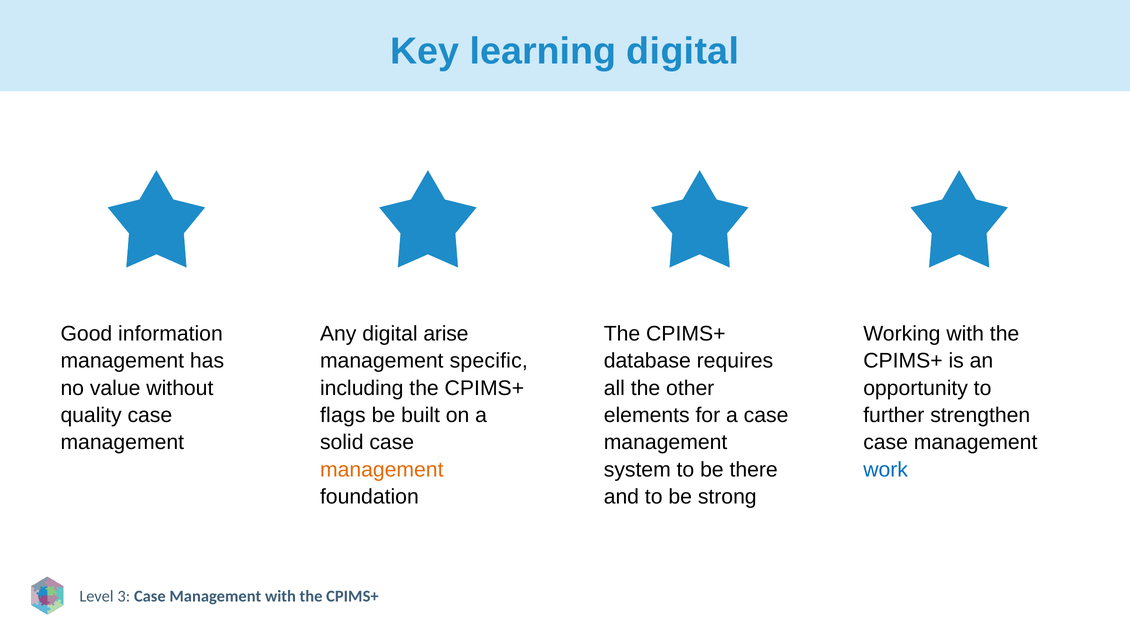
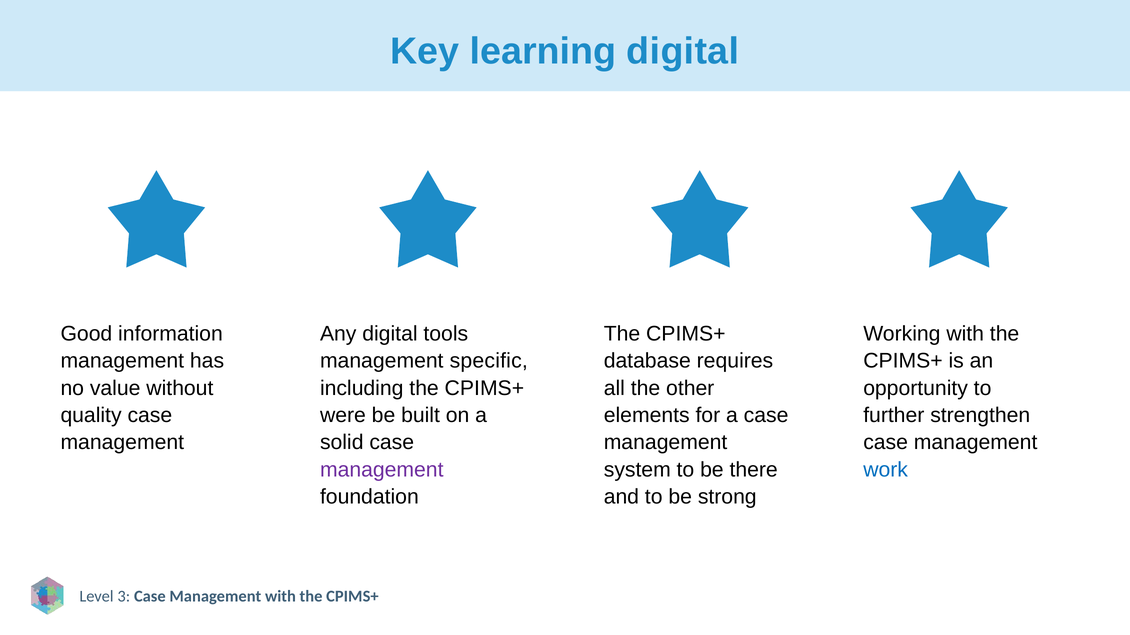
arise: arise -> tools
flags: flags -> were
management at (382, 470) colour: orange -> purple
